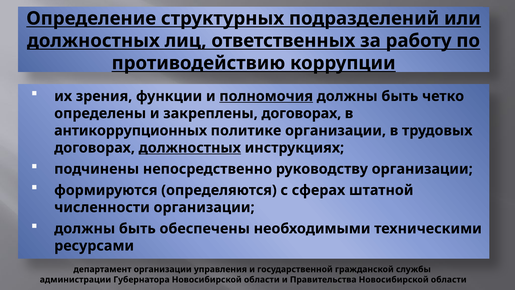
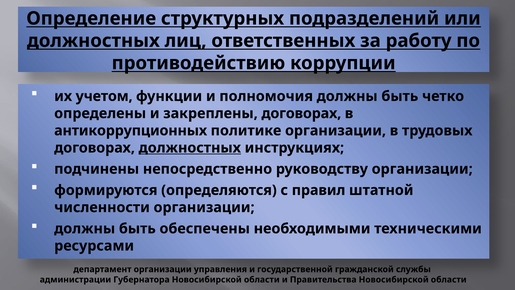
зрения: зрения -> учетом
полномочия underline: present -> none
сферах: сферах -> правил
